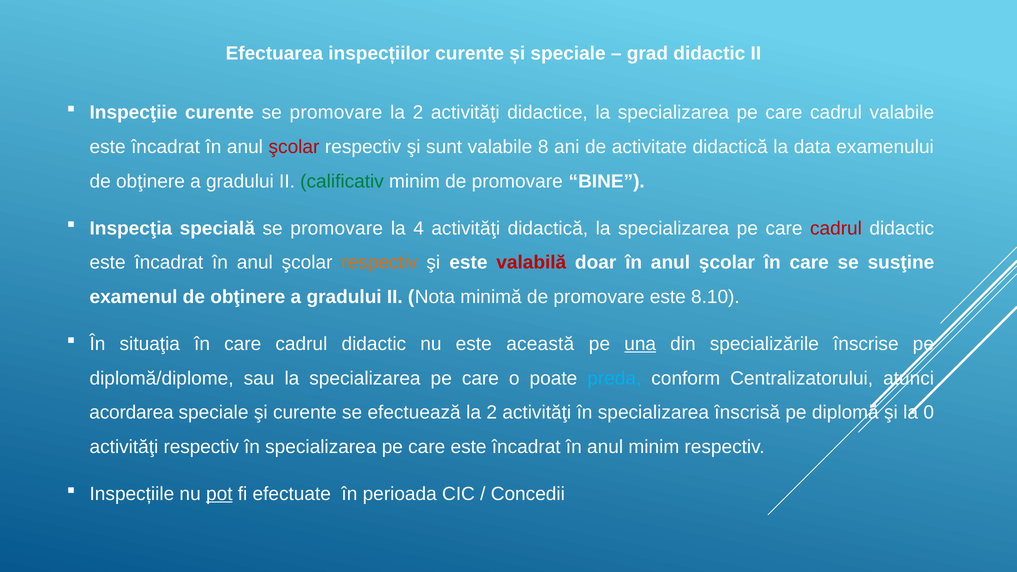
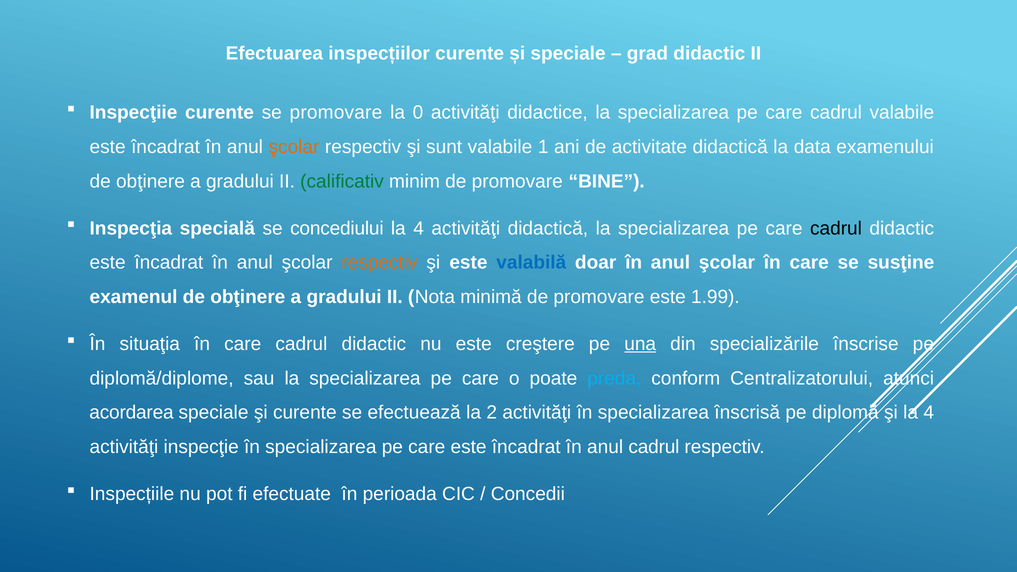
2 at (418, 113): 2 -> 0
şcolar at (294, 147) colour: red -> orange
8: 8 -> 1
specială se promovare: promovare -> concediului
cadrul at (836, 228) colour: red -> black
valabilă colour: red -> blue
8.10: 8.10 -> 1.99
această: această -> creştere
şi la 0: 0 -> 4
activităţi respectiv: respectiv -> inspecţie
anul minim: minim -> cadrul
pot underline: present -> none
